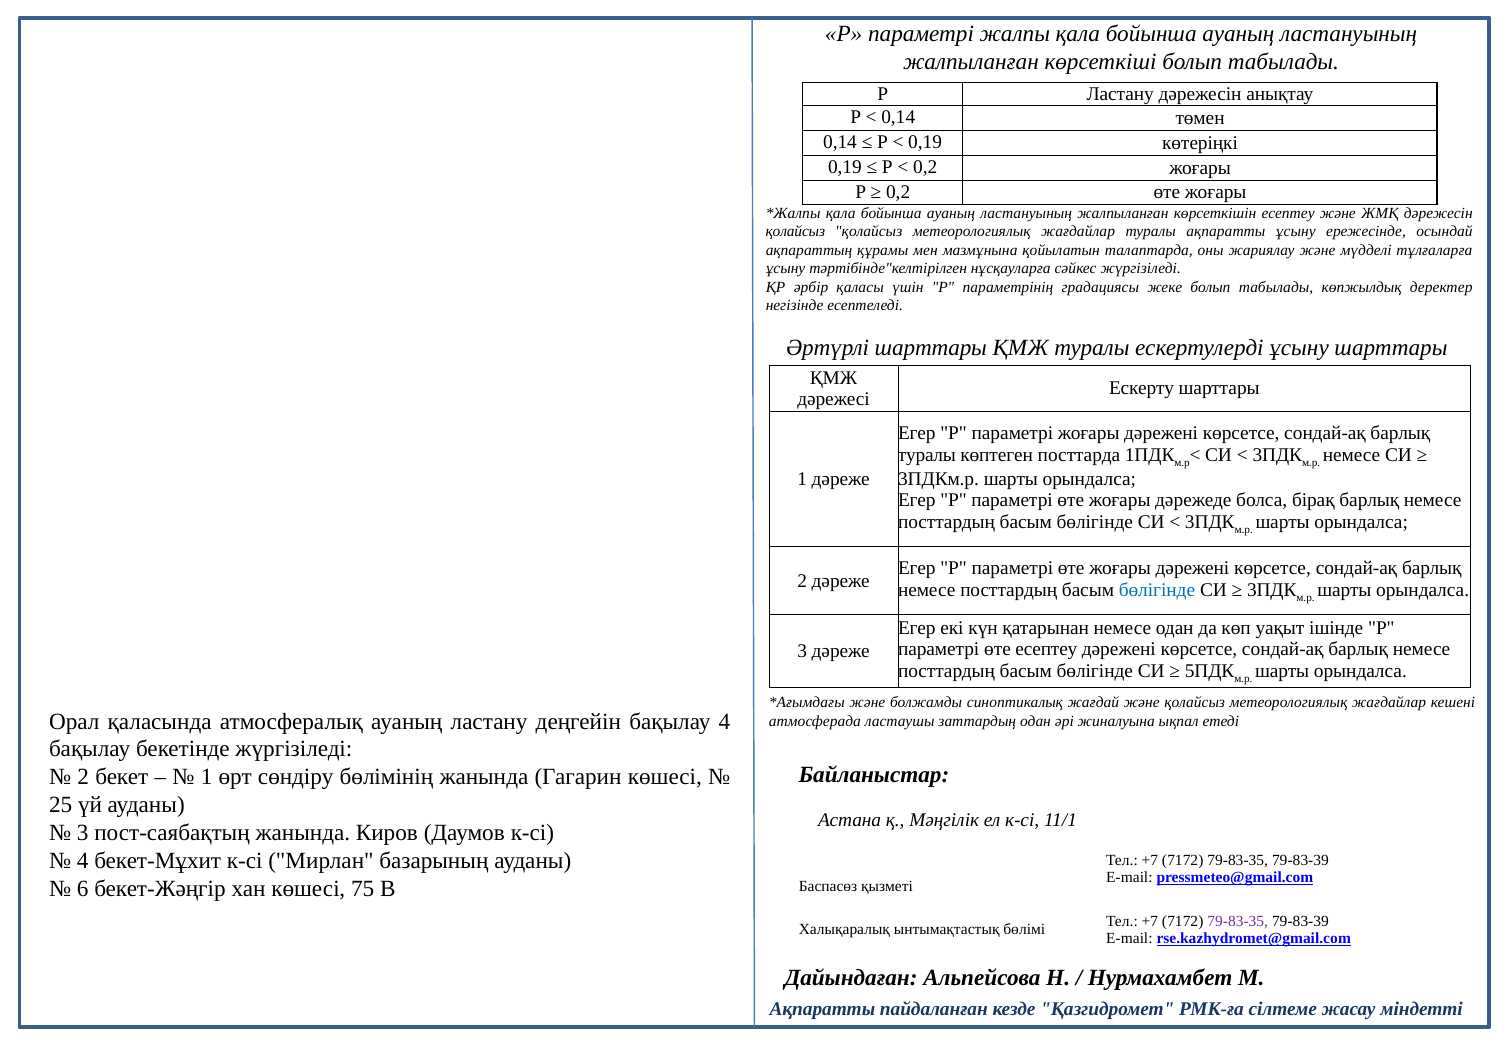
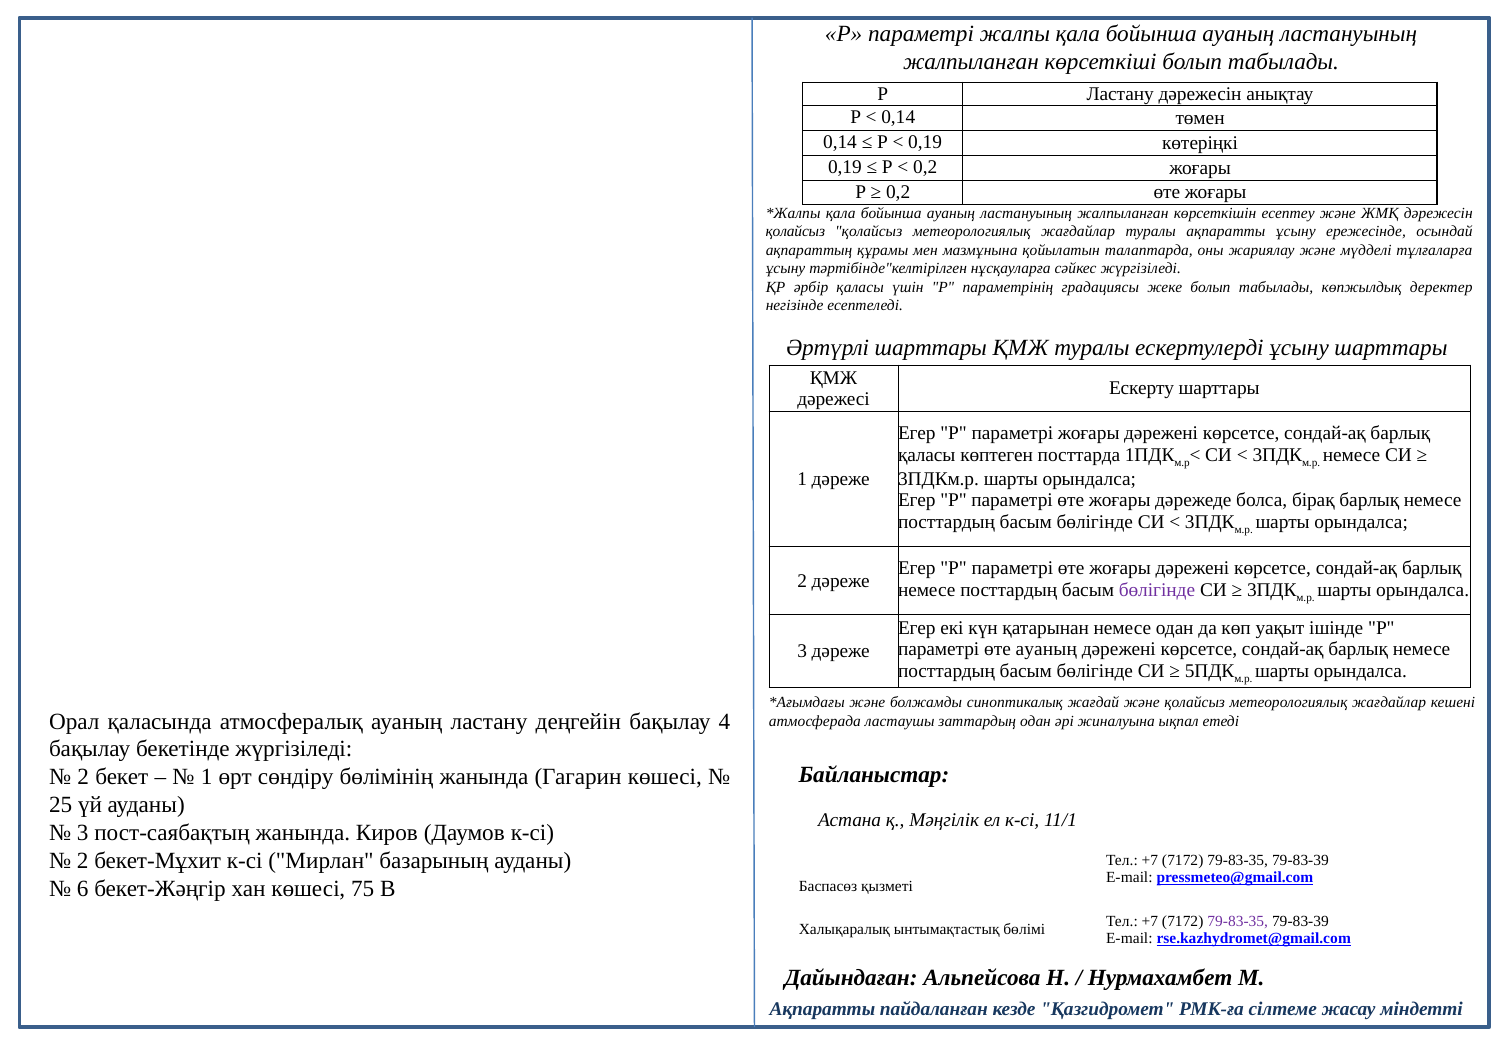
туралы at (927, 455): туралы -> қаласы
бөлігінде at (1157, 590) colour: blue -> purple
өте есептеу: есептеу -> ауаның
4 at (83, 860): 4 -> 2
